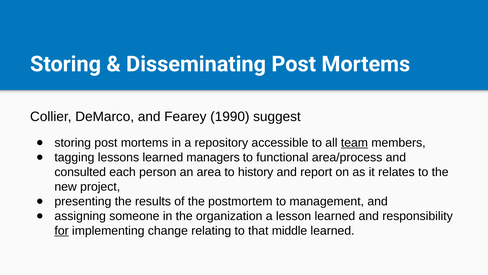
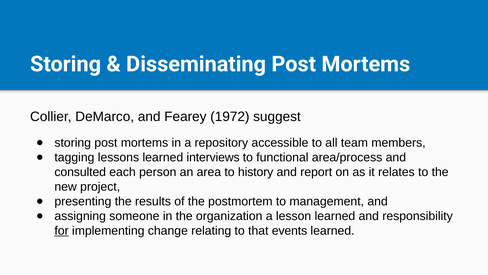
1990: 1990 -> 1972
team underline: present -> none
managers: managers -> interviews
middle: middle -> events
